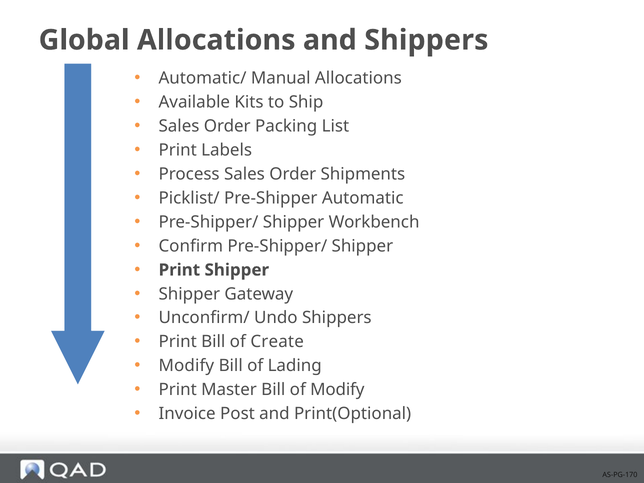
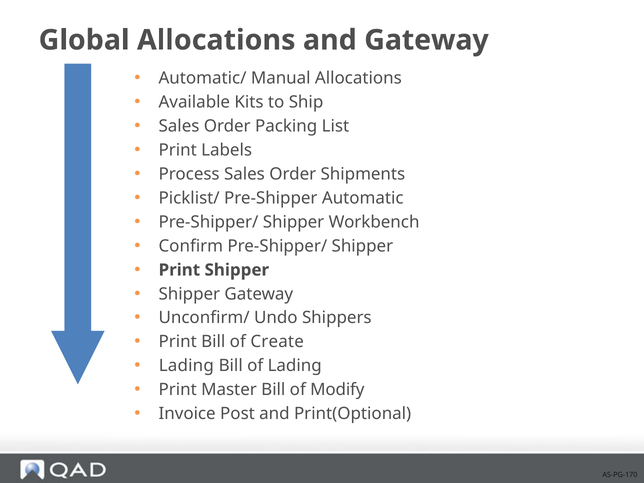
and Shippers: Shippers -> Gateway
Modify at (186, 366): Modify -> Lading
